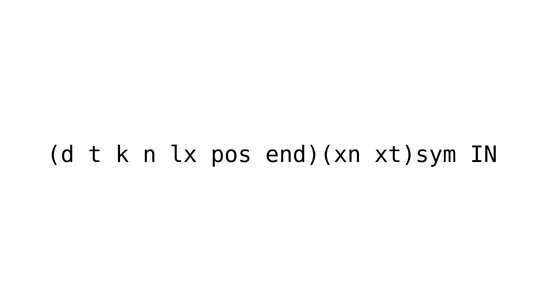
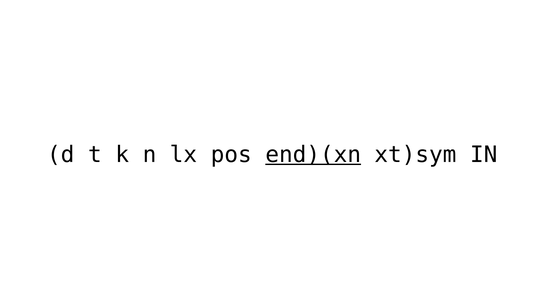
end)(xn underline: none -> present
